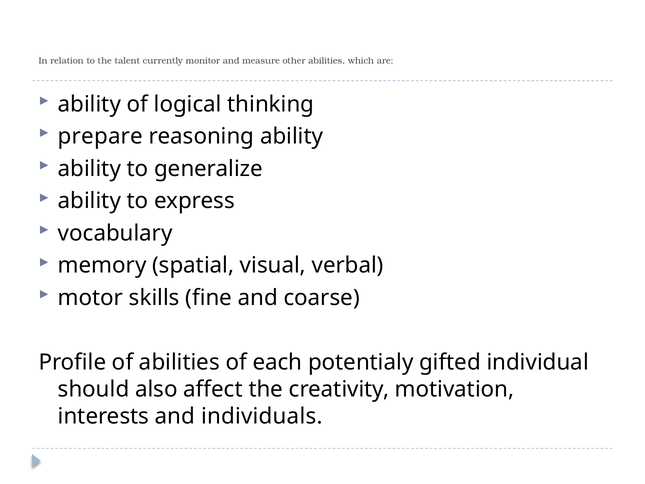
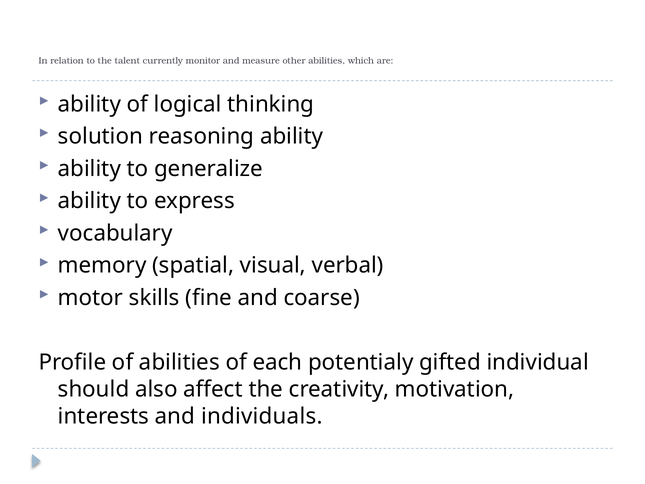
prepare: prepare -> solution
